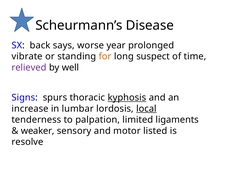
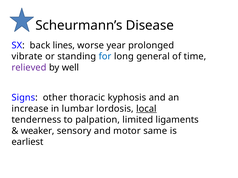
says: says -> lines
for colour: orange -> blue
suspect: suspect -> general
spurs: spurs -> other
kyphosis underline: present -> none
listed: listed -> same
resolve: resolve -> earliest
